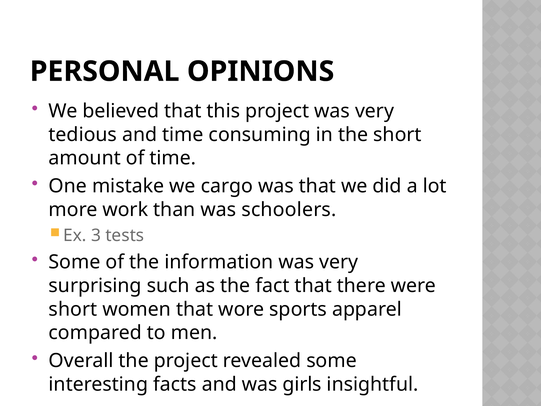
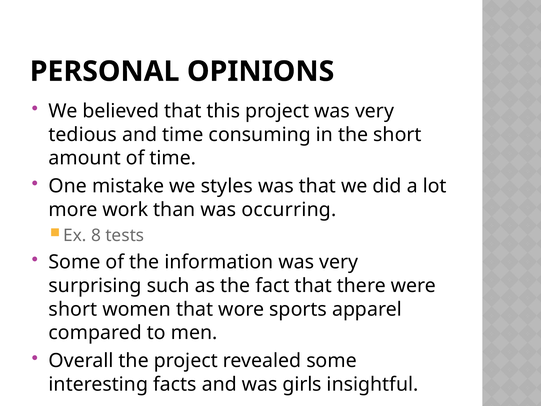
cargo: cargo -> styles
schoolers: schoolers -> occurring
3: 3 -> 8
